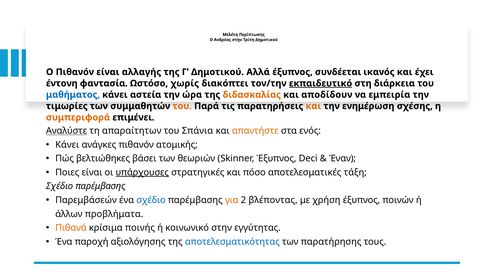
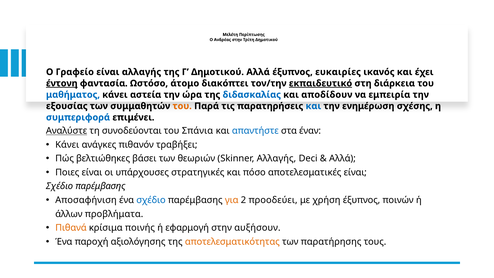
Ο Πιθανόν: Πιθανόν -> Γραφείο
συνδέεται: συνδέεται -> ευκαιρίες
έντονη underline: none -> present
χωρίς: χωρίς -> άτομο
διδασκαλίας colour: orange -> blue
τιμωρίες: τιμωρίες -> εξουσίας
και at (313, 106) colour: orange -> blue
συμπεριφορά colour: orange -> blue
απαραίτητων: απαραίτητων -> συνοδεύονται
απαντήστε colour: orange -> blue
ενός: ενός -> έναν
ατομικής: ατομικής -> τραβήξει
Skinner Έξυπνος: Έξυπνος -> Αλλαγής
Έναν at (342, 158): Έναν -> Αλλά
υπάρχουσες underline: present -> none
αποτελεσματικές τάξη: τάξη -> είναι
Παρεμβάσεών: Παρεμβάσεών -> Αποσαφήνιση
βλέποντας: βλέποντας -> προοδεύει
κοινωνικό: κοινωνικό -> εφαρμογή
εγγύτητας: εγγύτητας -> αυξήσουν
αποτελεσματικότητας colour: blue -> orange
